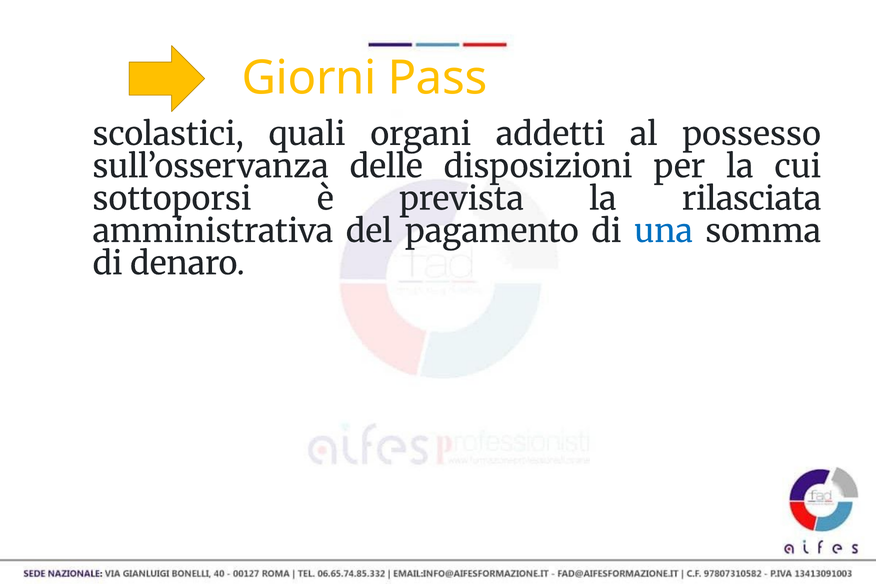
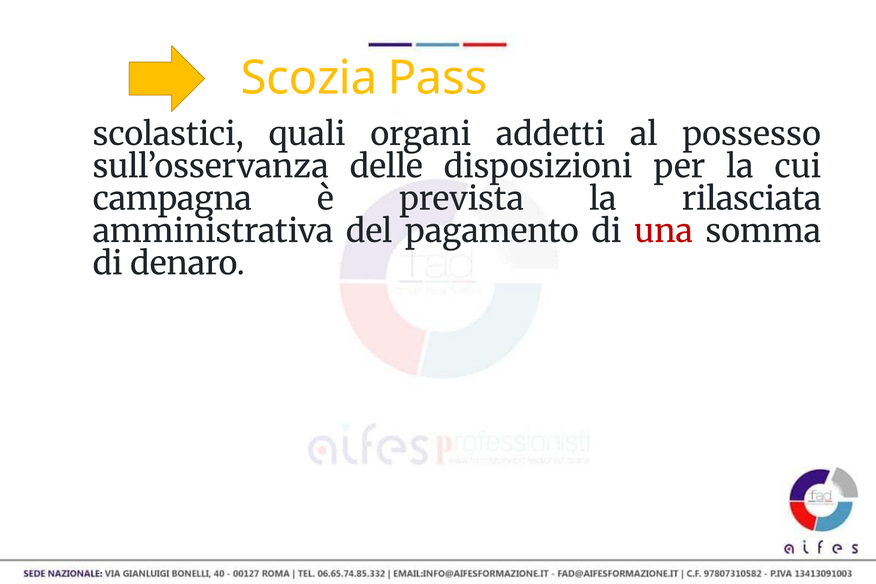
Giorni: Giorni -> Scozia
sottoporsi: sottoporsi -> campagna
una colour: blue -> red
